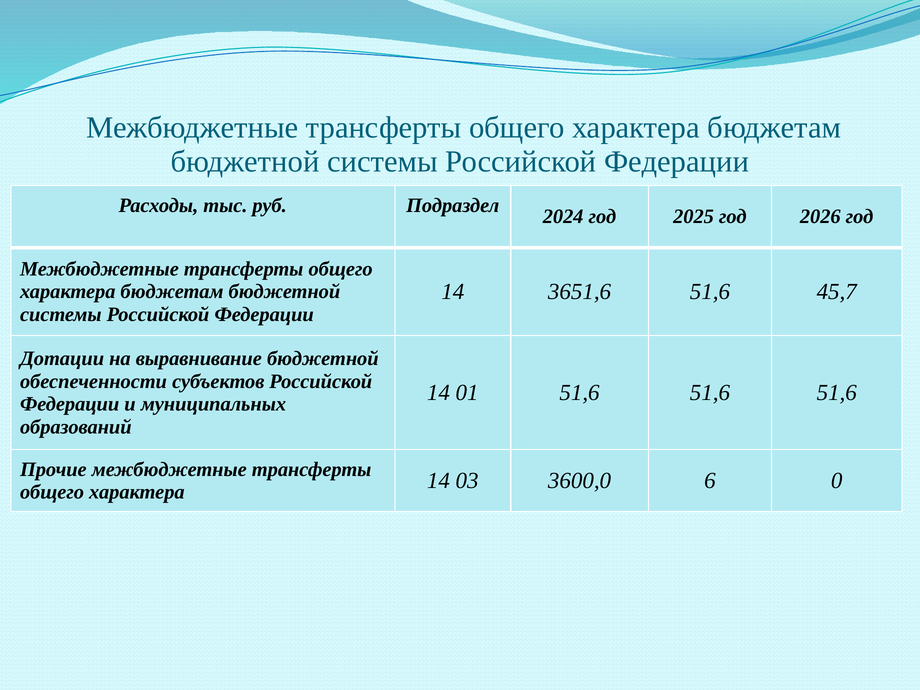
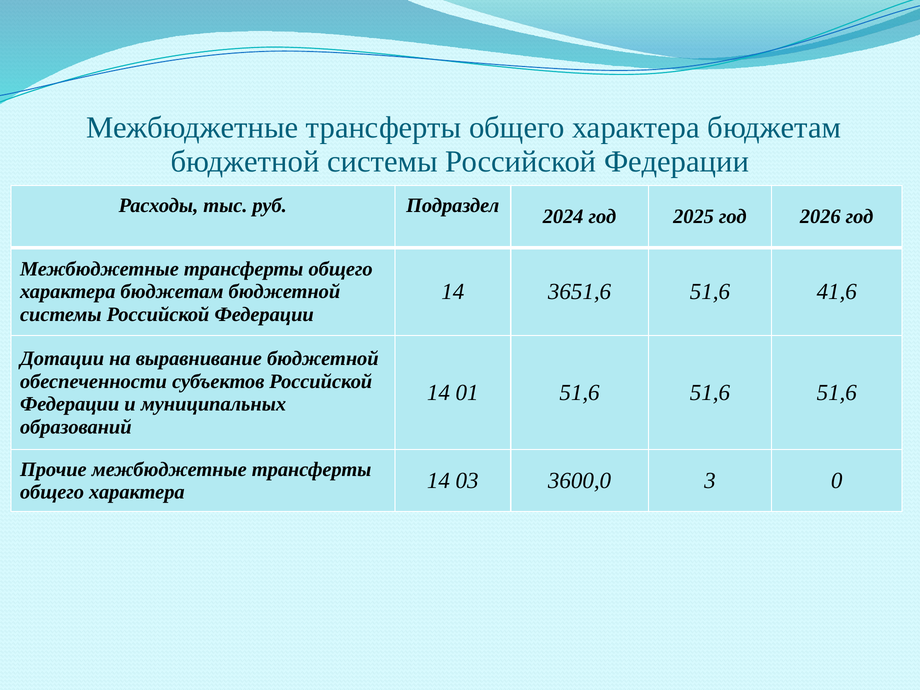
45,7: 45,7 -> 41,6
6: 6 -> 3
